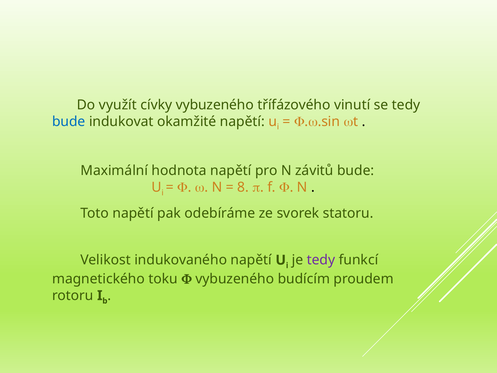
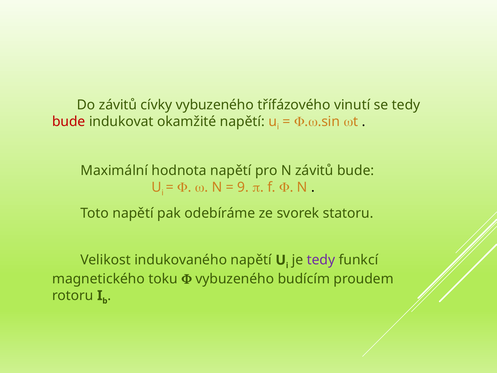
Do využít: využít -> závitů
bude at (69, 121) colour: blue -> red
8: 8 -> 9
